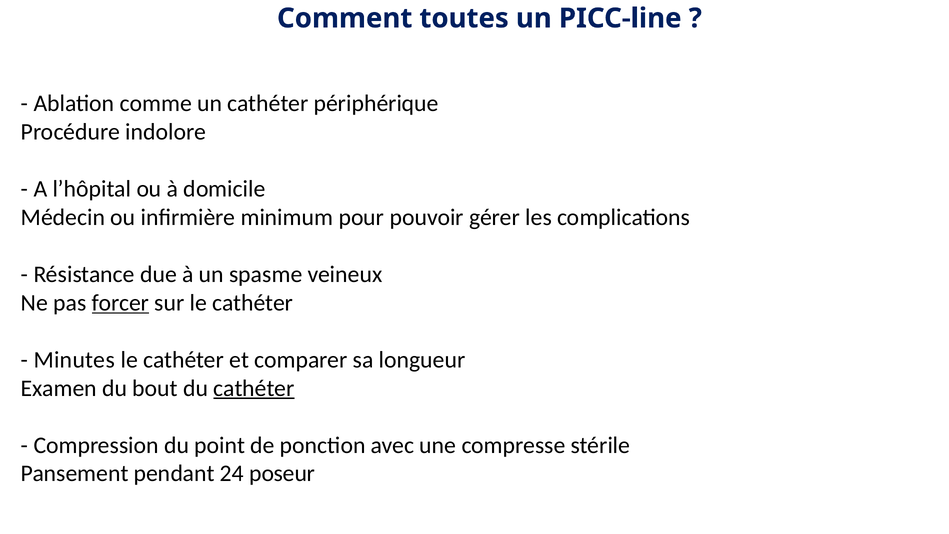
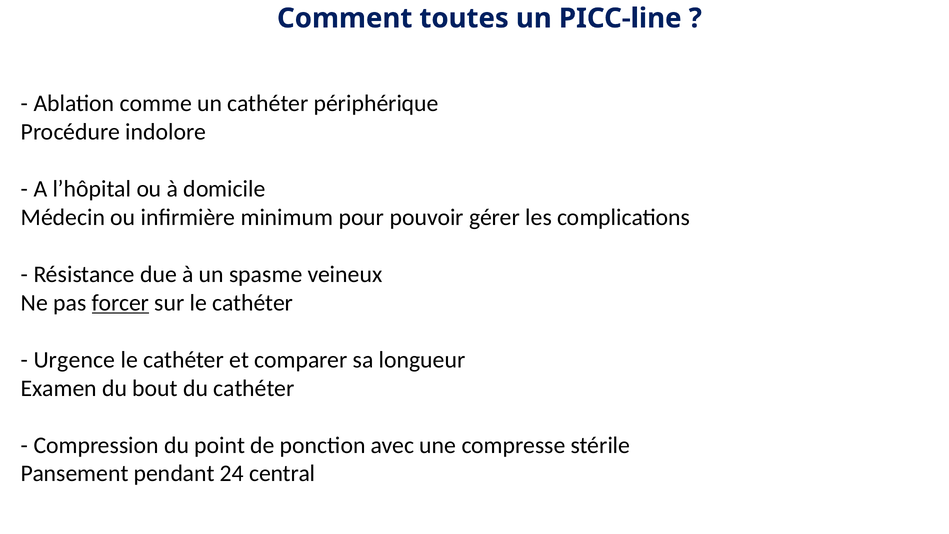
Minutes: Minutes -> Urgence
cathéter at (254, 388) underline: present -> none
poseur: poseur -> central
